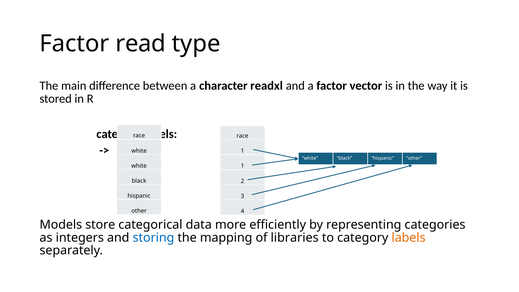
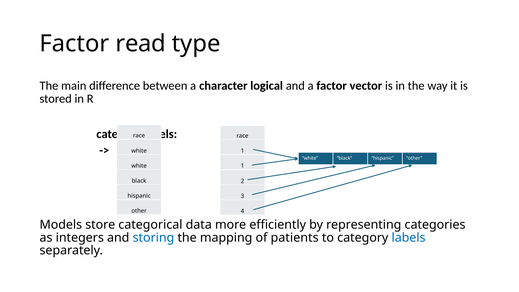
readxl: readxl -> logical
libraries: libraries -> patients
labels at (409, 238) colour: orange -> blue
